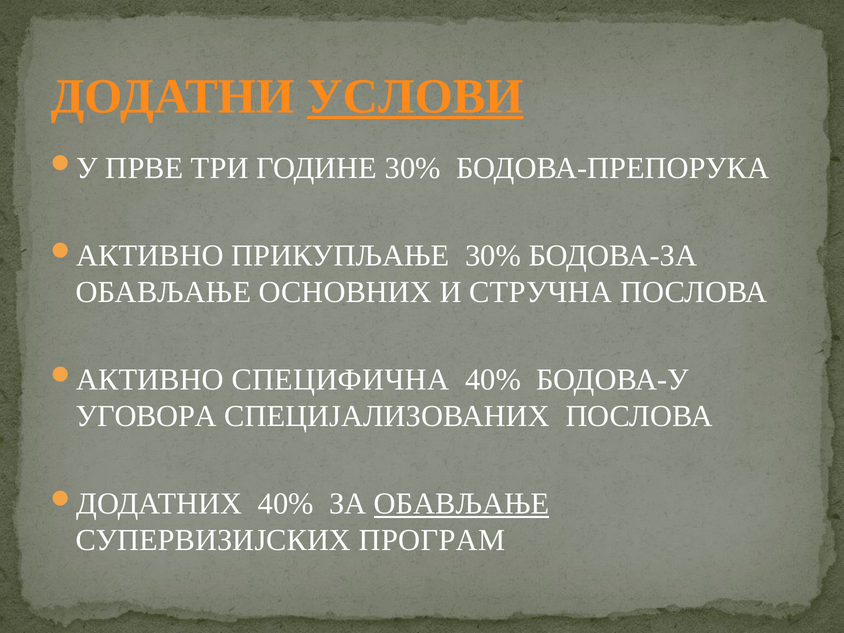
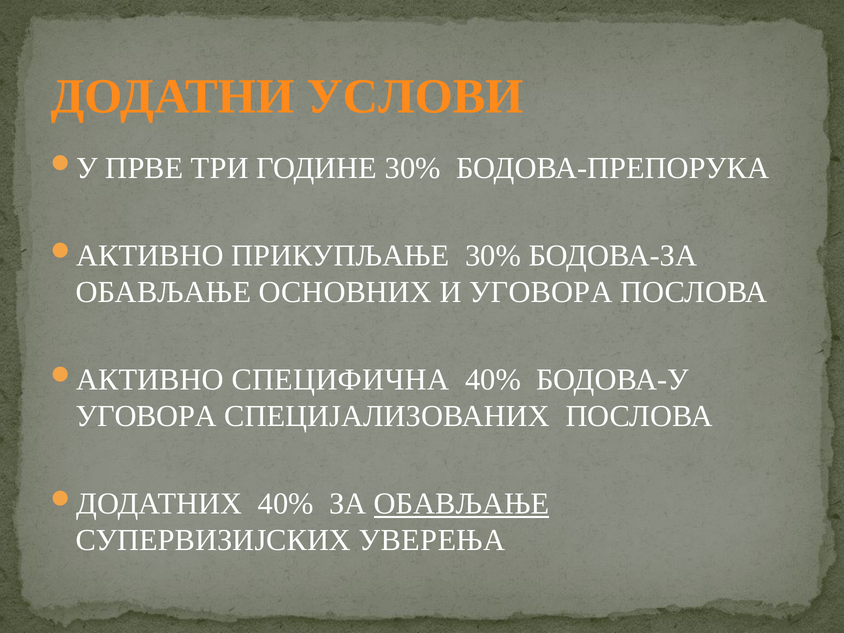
УСЛОВИ underline: present -> none
И СТРУЧНА: СТРУЧНА -> УГОВОРА
ПРОГРАМ: ПРОГРАМ -> УВЕРЕЊА
